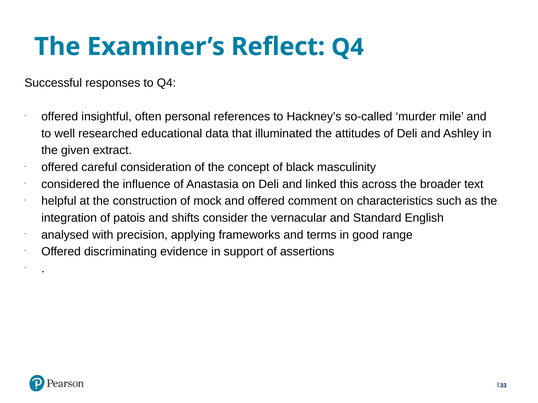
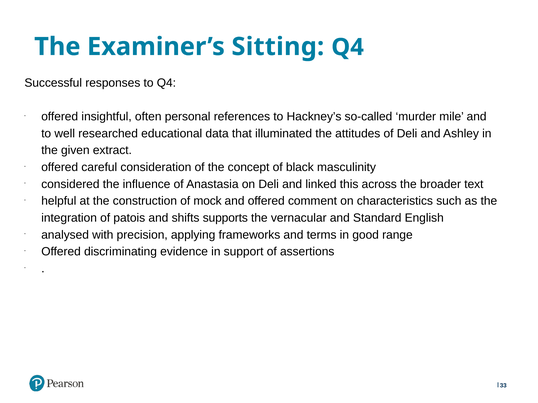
Reflect: Reflect -> Sitting
consider: consider -> supports
